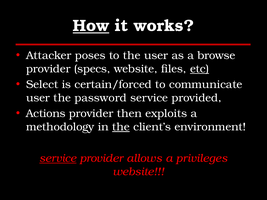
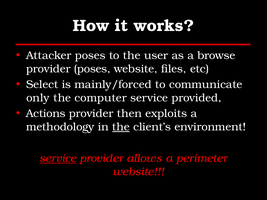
How underline: present -> none
provider specs: specs -> poses
etc underline: present -> none
certain/forced: certain/forced -> mainly/forced
user at (38, 98): user -> only
password: password -> computer
privileges: privileges -> perimeter
